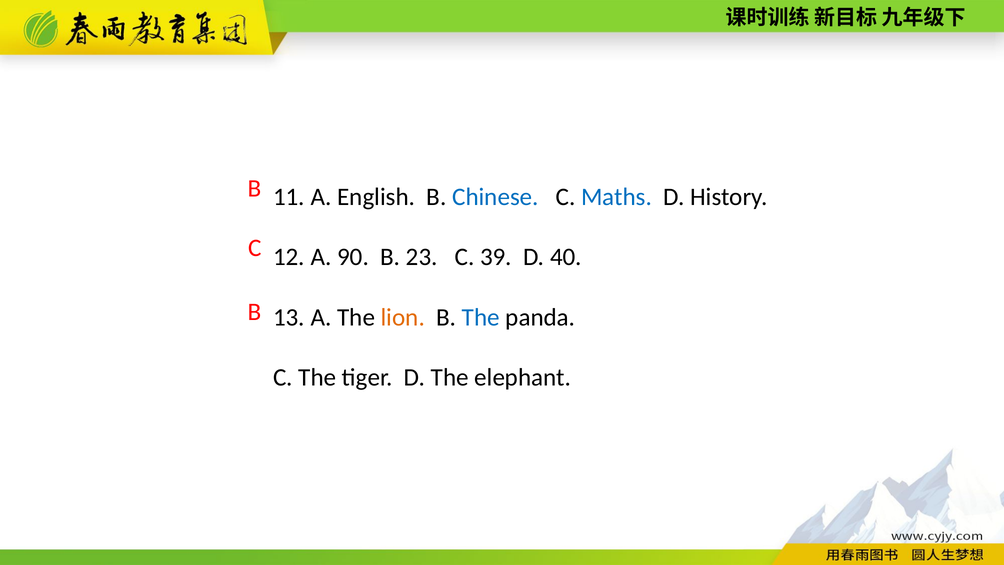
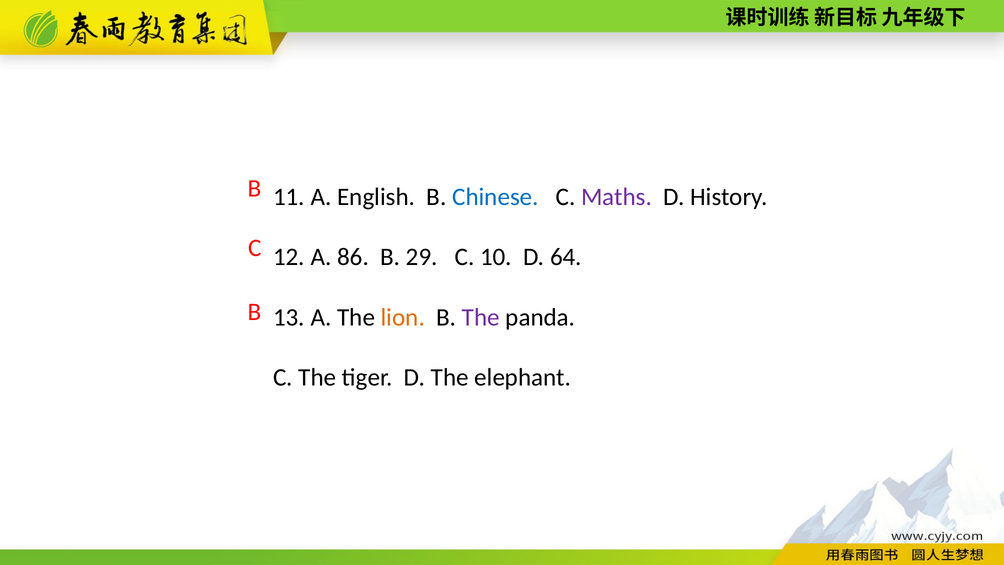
Maths colour: blue -> purple
90: 90 -> 86
23: 23 -> 29
39: 39 -> 10
40: 40 -> 64
The at (481, 317) colour: blue -> purple
